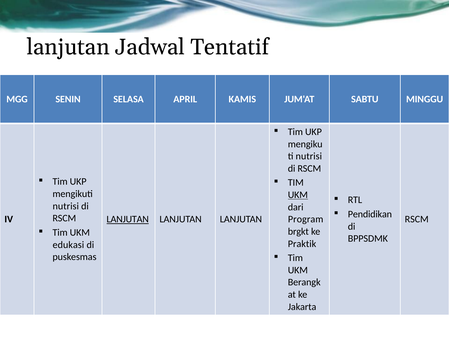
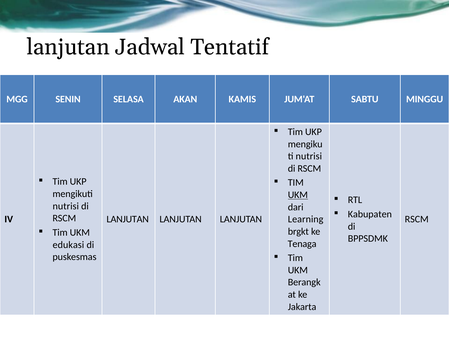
APRIL: APRIL -> AKAN
Pendidikan: Pendidikan -> Kabupaten
LANJUTAN at (128, 219) underline: present -> none
Program: Program -> Learning
Praktik: Praktik -> Tenaga
